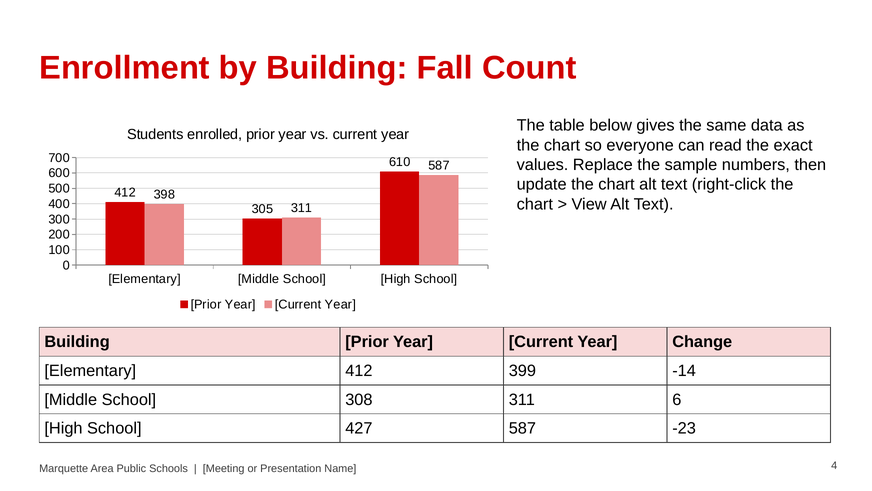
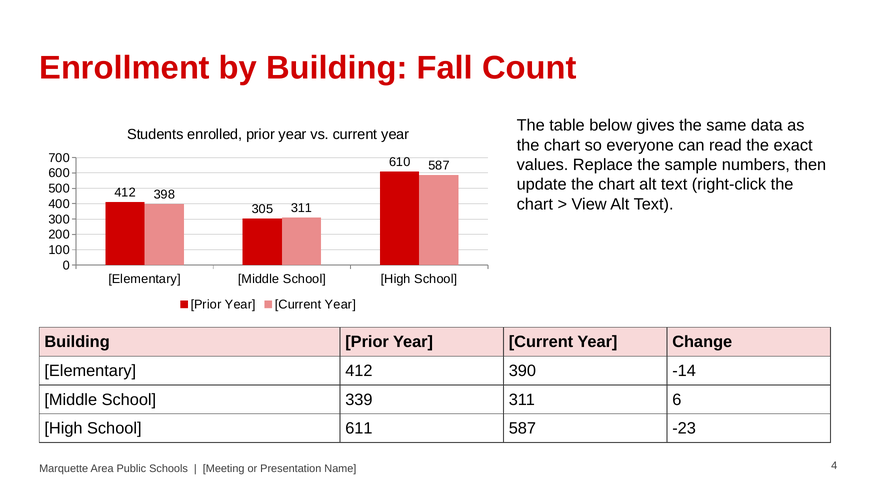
399: 399 -> 390
308: 308 -> 339
427: 427 -> 611
